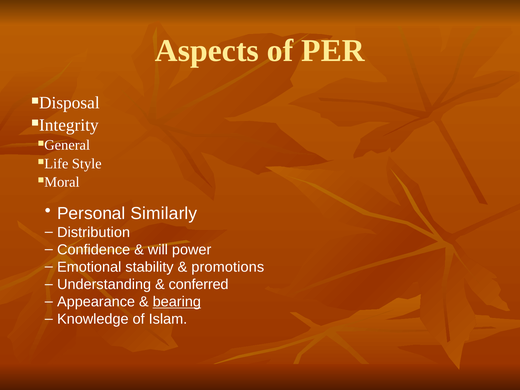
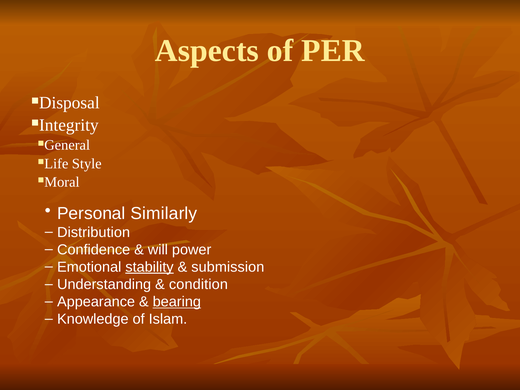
stability underline: none -> present
promotions: promotions -> submission
conferred: conferred -> condition
